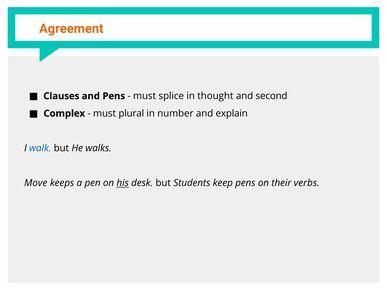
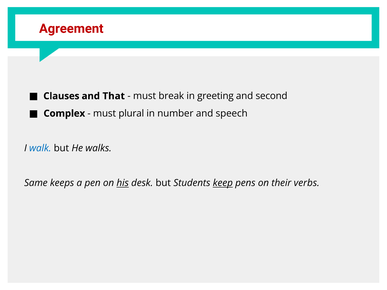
Agreement colour: orange -> red
and Pens: Pens -> That
splice: splice -> break
thought: thought -> greeting
explain: explain -> speech
Move: Move -> Same
keep underline: none -> present
